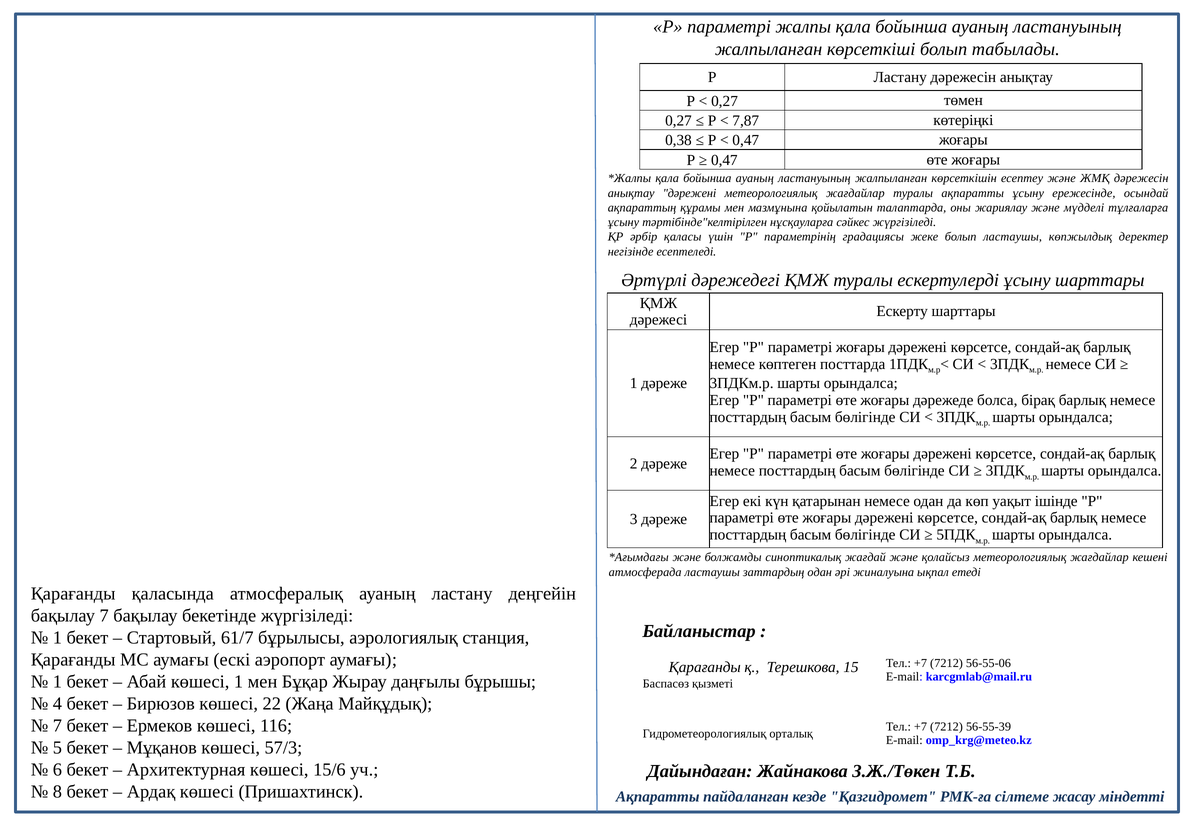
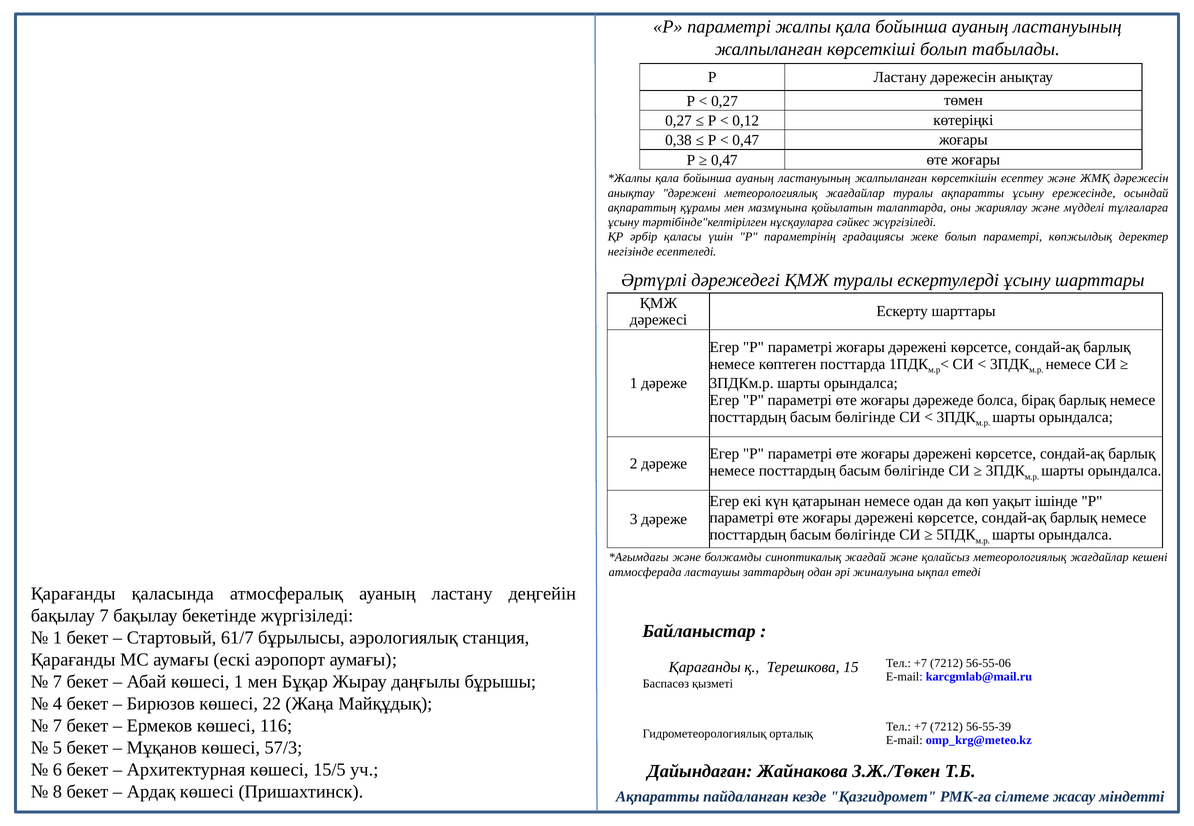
7,87: 7,87 -> 0,12
болып ластаушы: ластаушы -> параметрі
1 at (57, 682): 1 -> 7
15/6: 15/6 -> 15/5
